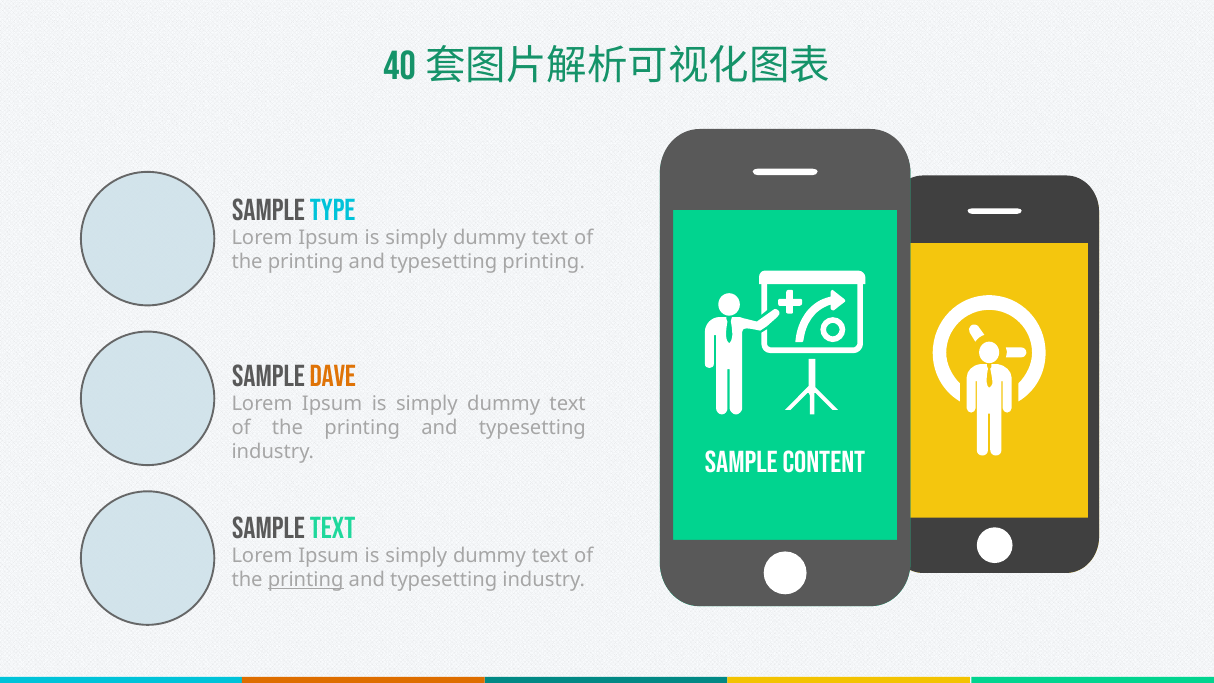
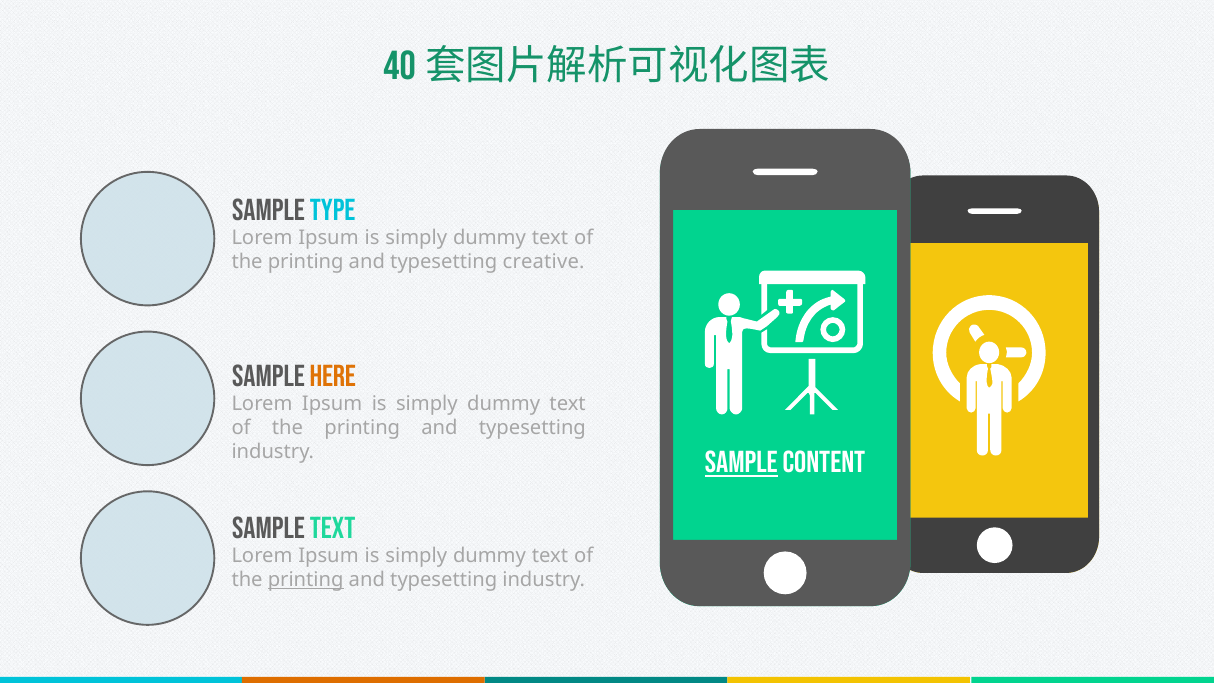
typesetting printing: printing -> creative
DAVE: DAVE -> HERE
SAMPLE at (741, 463) underline: none -> present
